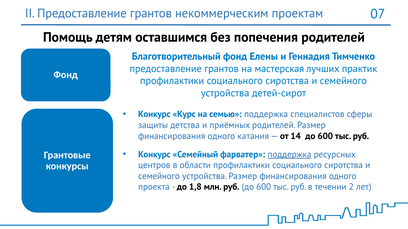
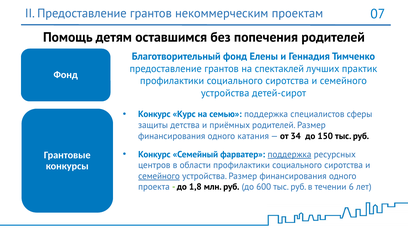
мастерская: мастерская -> спектаклей
14: 14 -> 34
600 at (325, 136): 600 -> 150
семейного at (159, 177) underline: none -> present
2: 2 -> 6
